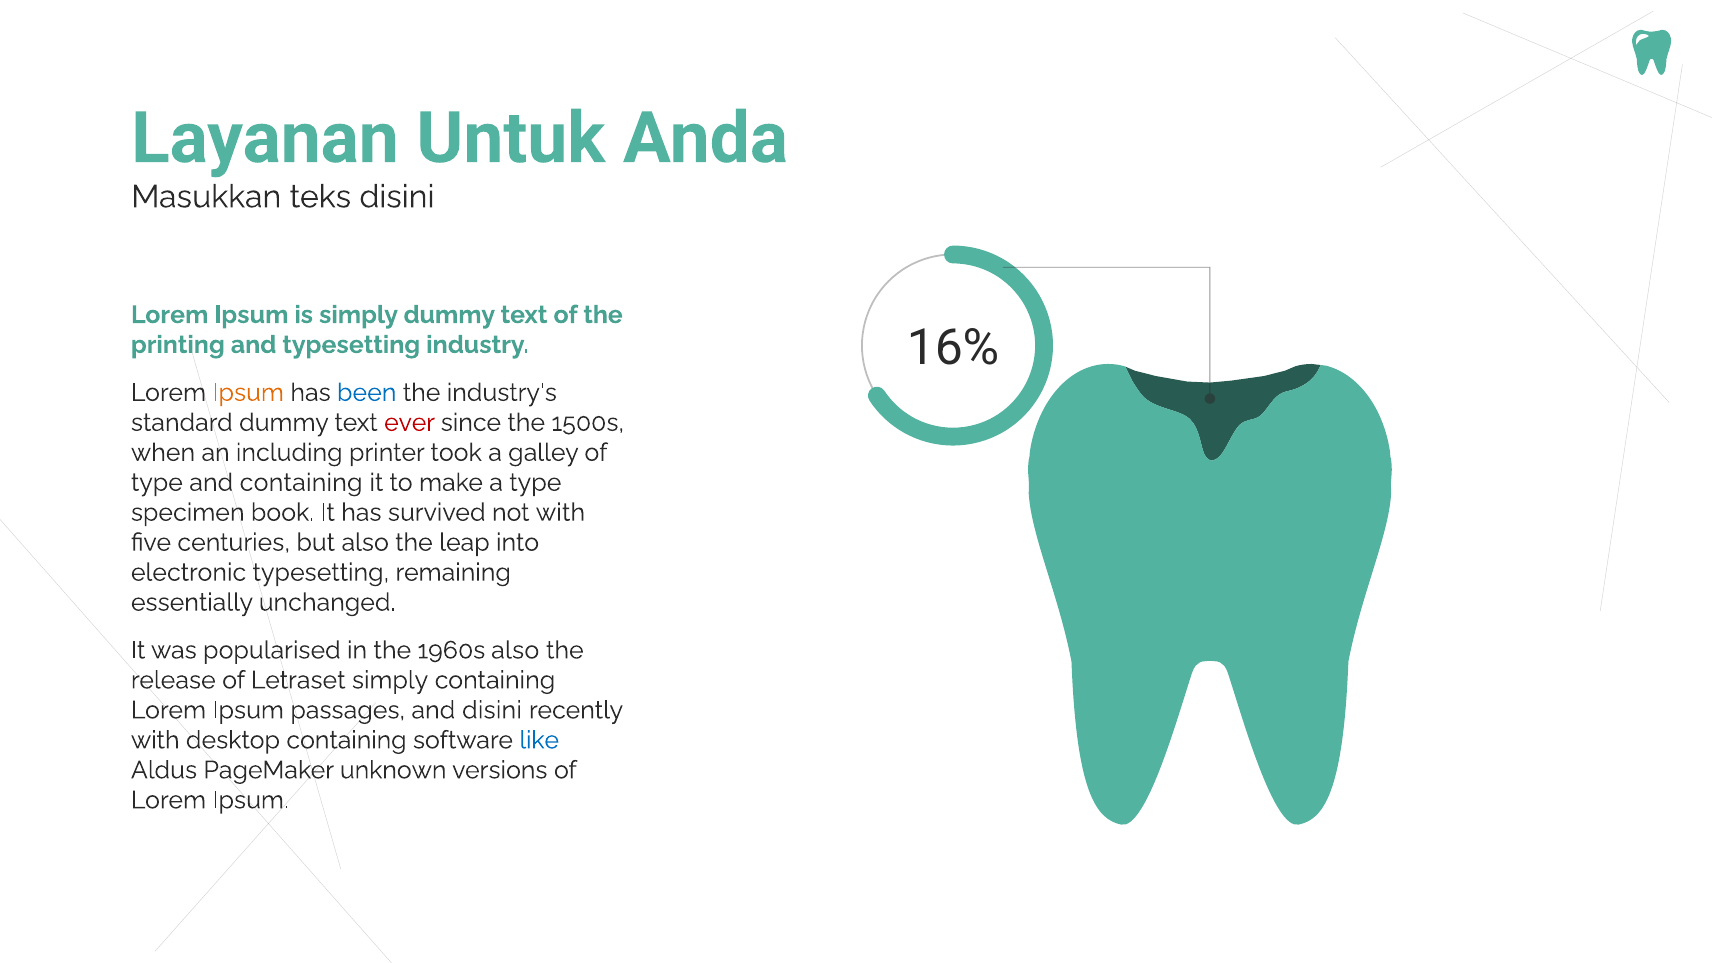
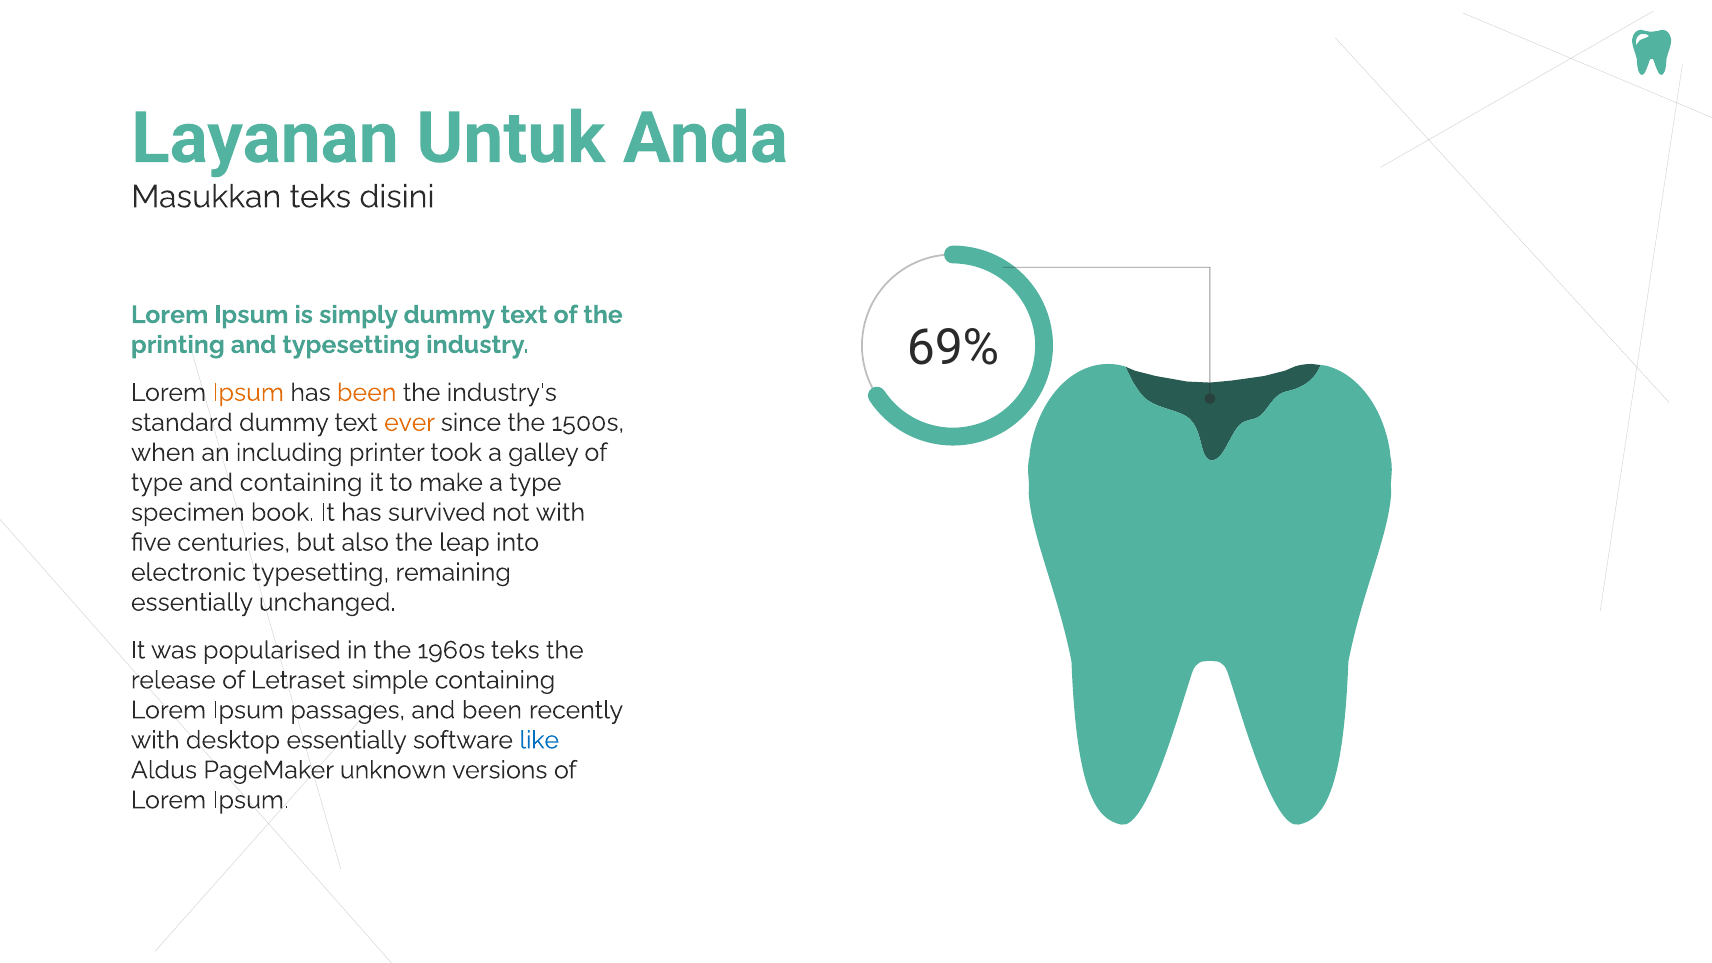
16%: 16% -> 69%
been at (367, 393) colour: blue -> orange
ever colour: red -> orange
1960s also: also -> teks
Letraset simply: simply -> simple
and disini: disini -> been
desktop containing: containing -> essentially
